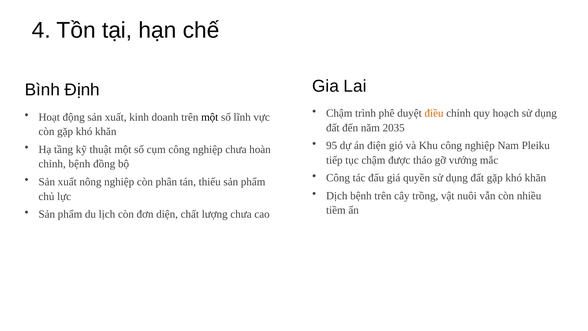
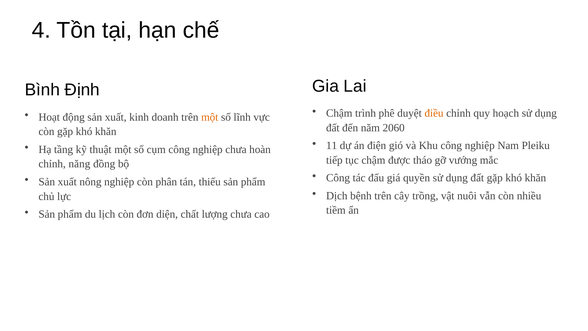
một at (210, 117) colour: black -> orange
2035: 2035 -> 2060
95: 95 -> 11
chỉnh bệnh: bệnh -> năng
